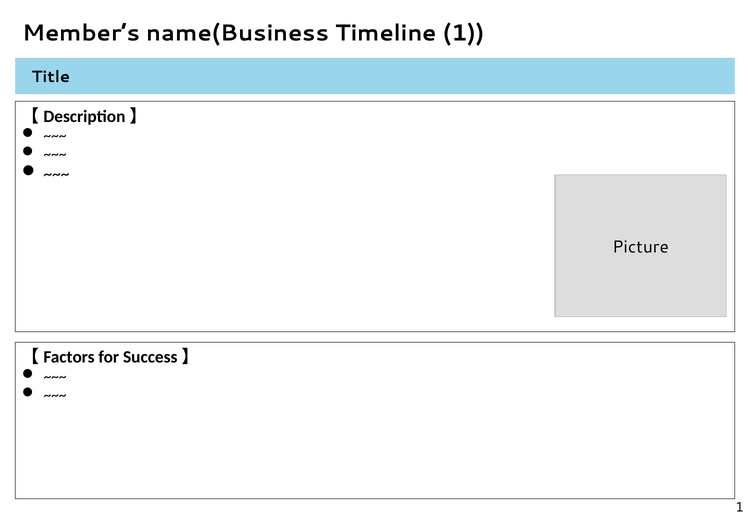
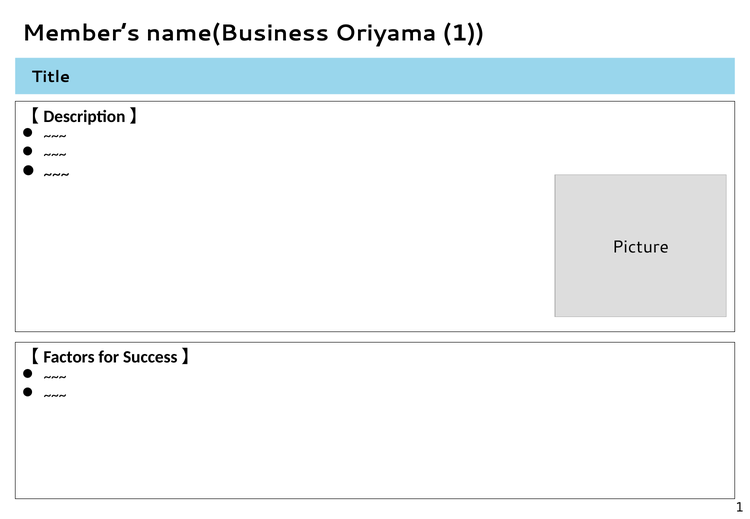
Timeline: Timeline -> Oriyama
